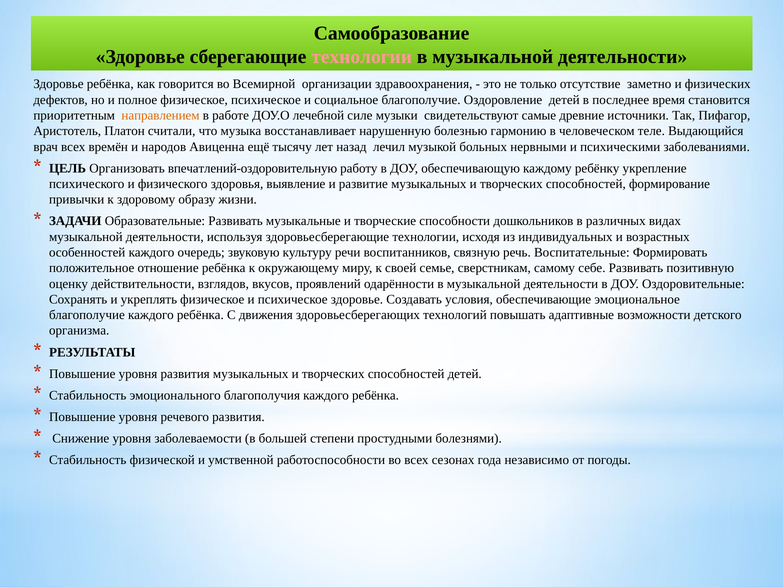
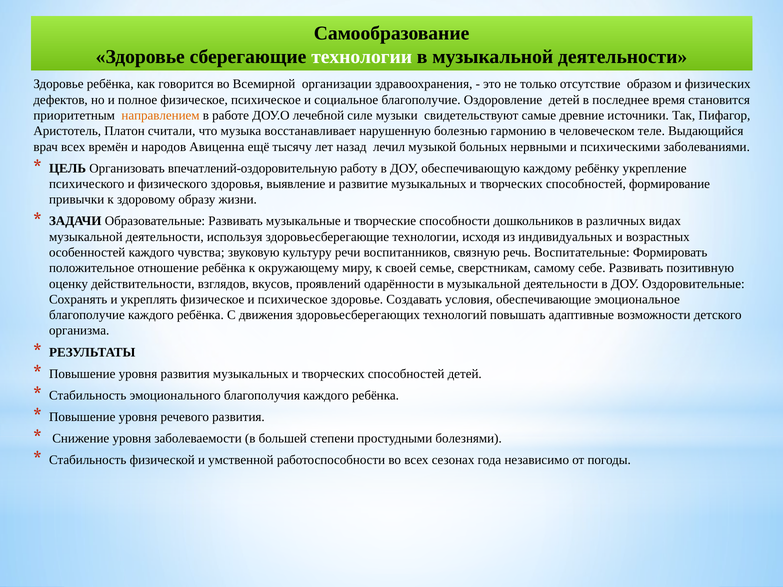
технологии at (362, 57) colour: pink -> white
заметно: заметно -> образом
очередь: очередь -> чувства
